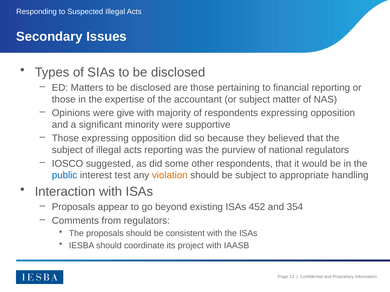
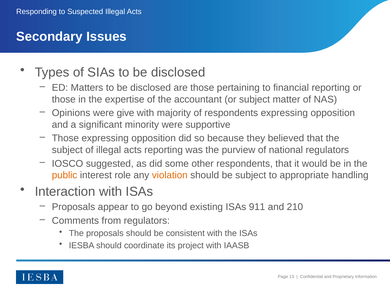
public colour: blue -> orange
test: test -> role
452: 452 -> 911
354: 354 -> 210
